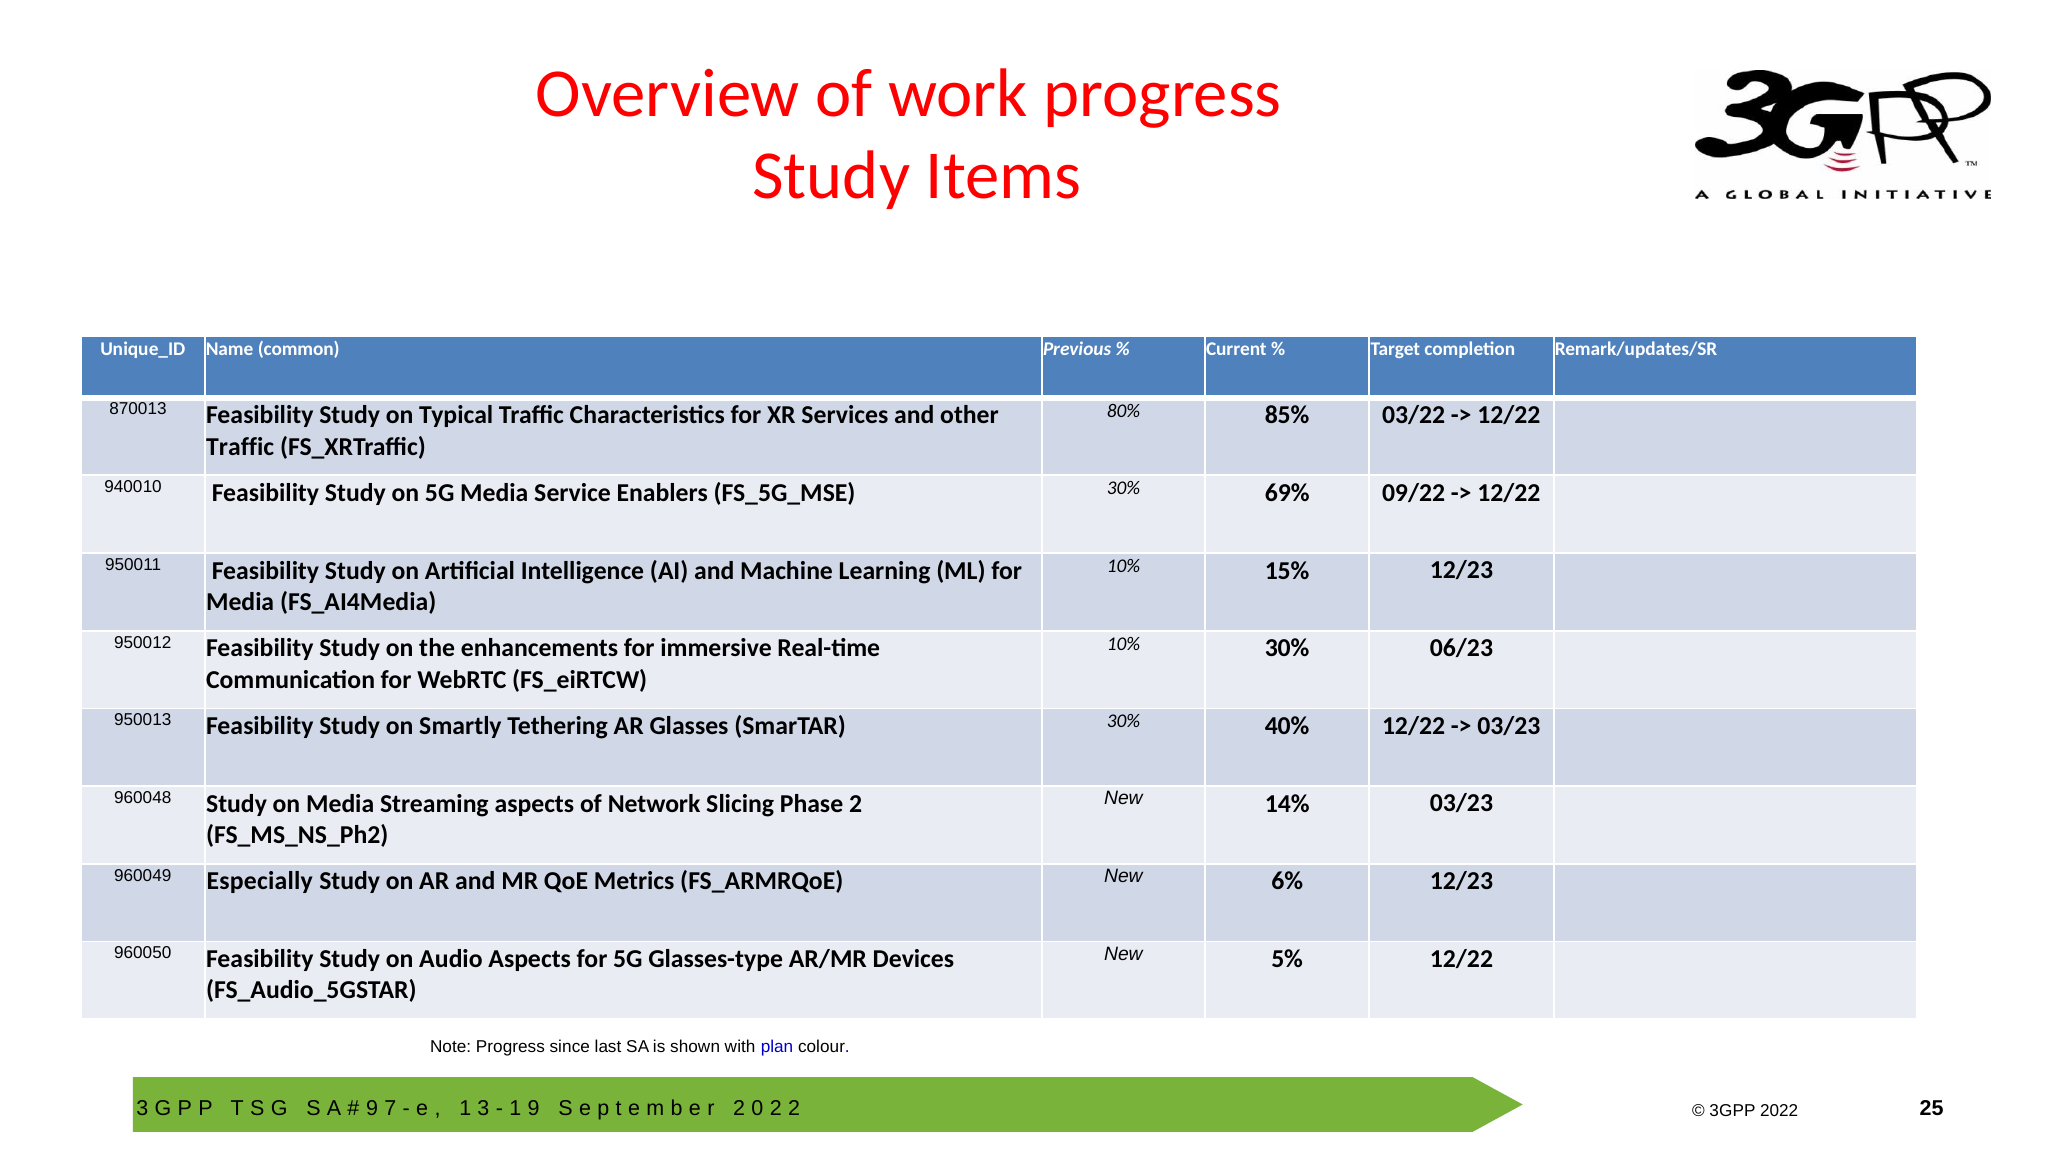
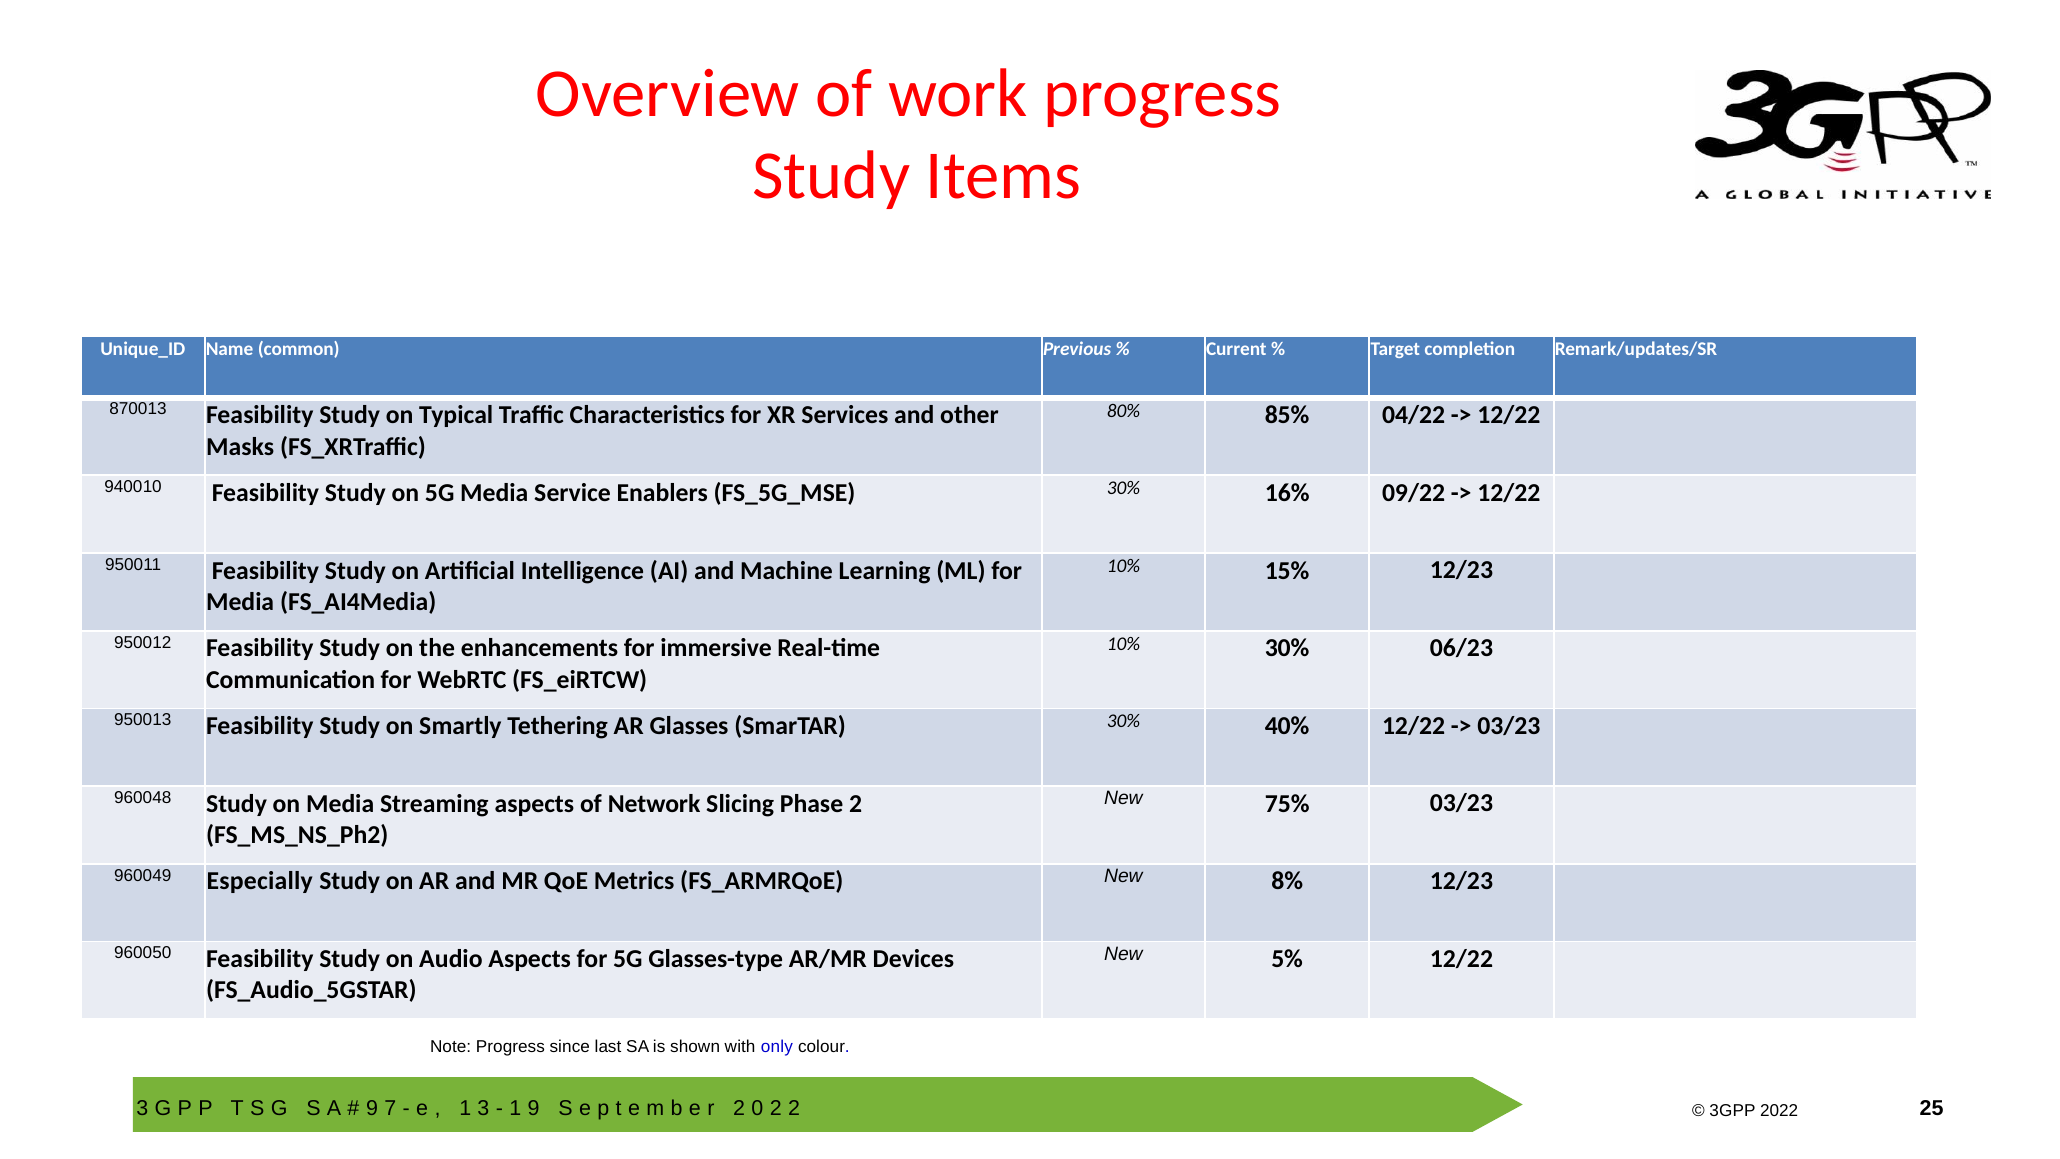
03/22: 03/22 -> 04/22
Traffic at (240, 447): Traffic -> Masks
69%: 69% -> 16%
14%: 14% -> 75%
6%: 6% -> 8%
plan: plan -> only
